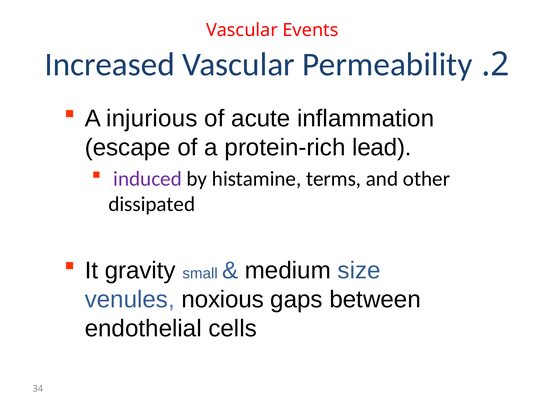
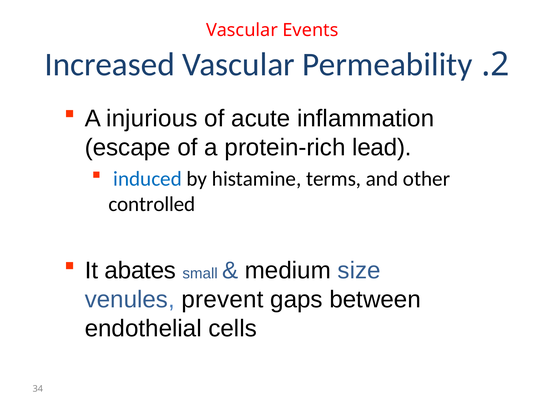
induced colour: purple -> blue
dissipated: dissipated -> controlled
gravity: gravity -> abates
noxious: noxious -> prevent
